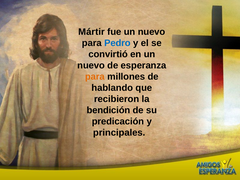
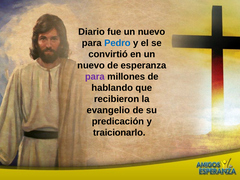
Mártir: Mártir -> Diario
para at (95, 77) colour: orange -> purple
bendición: bendición -> evangelio
principales: principales -> traicionarlo
